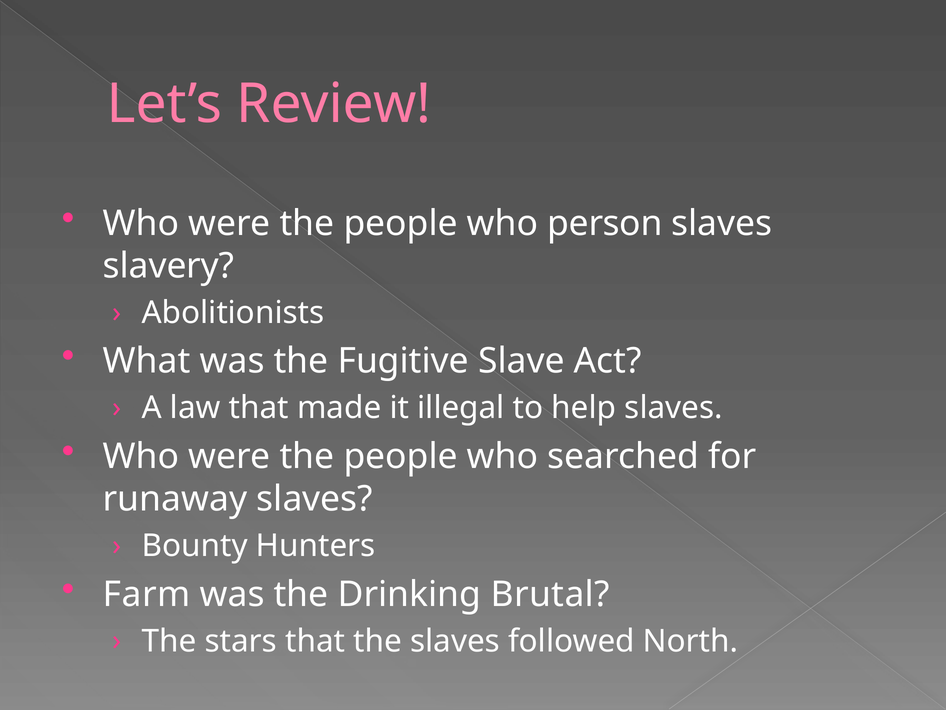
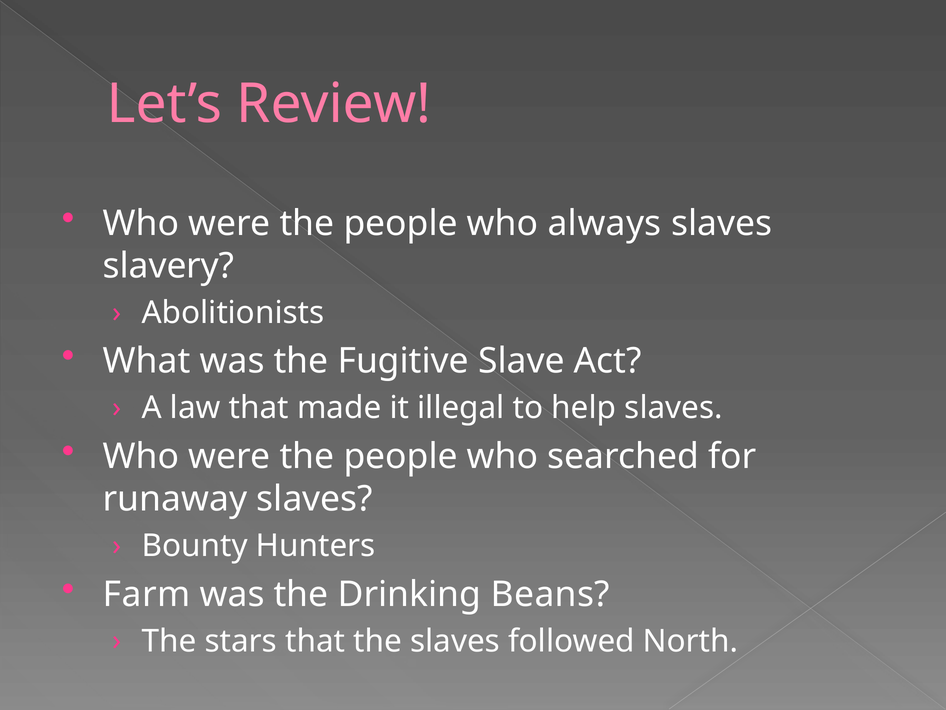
person: person -> always
Brutal: Brutal -> Beans
